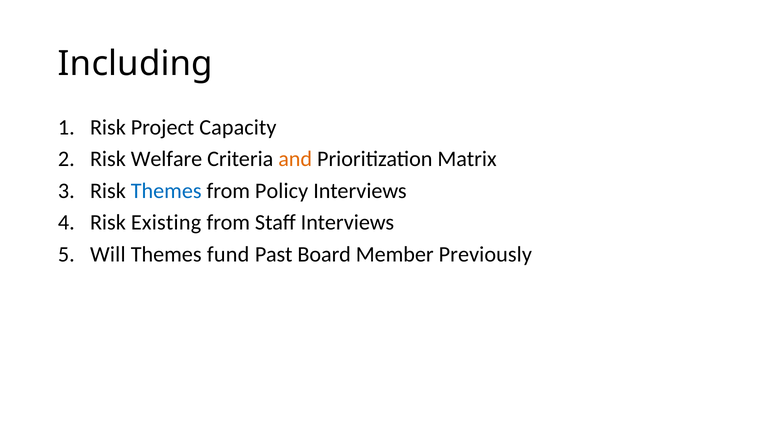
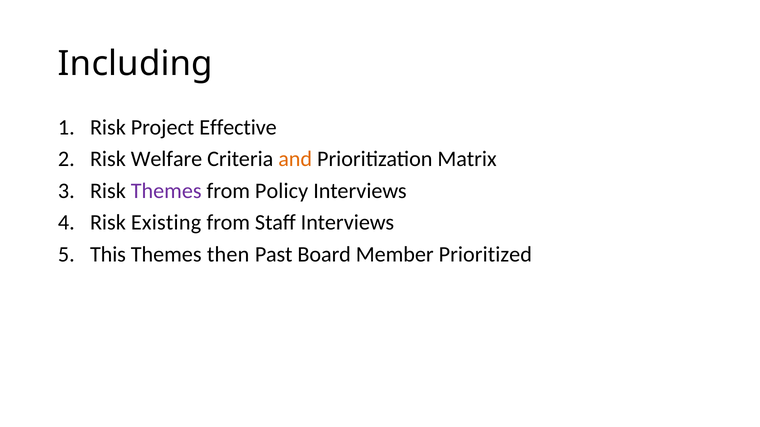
Capacity: Capacity -> Effective
Themes at (166, 191) colour: blue -> purple
Will: Will -> This
fund: fund -> then
Previously: Previously -> Prioritized
